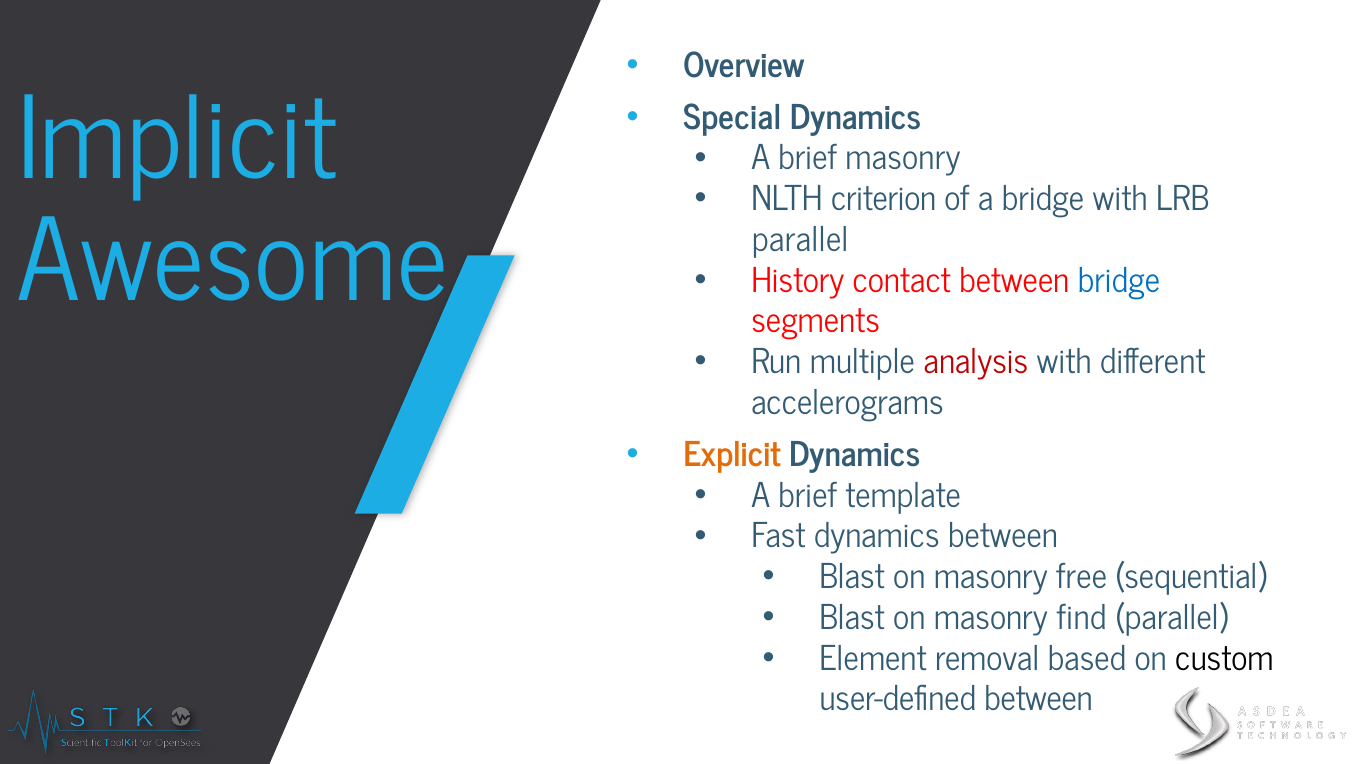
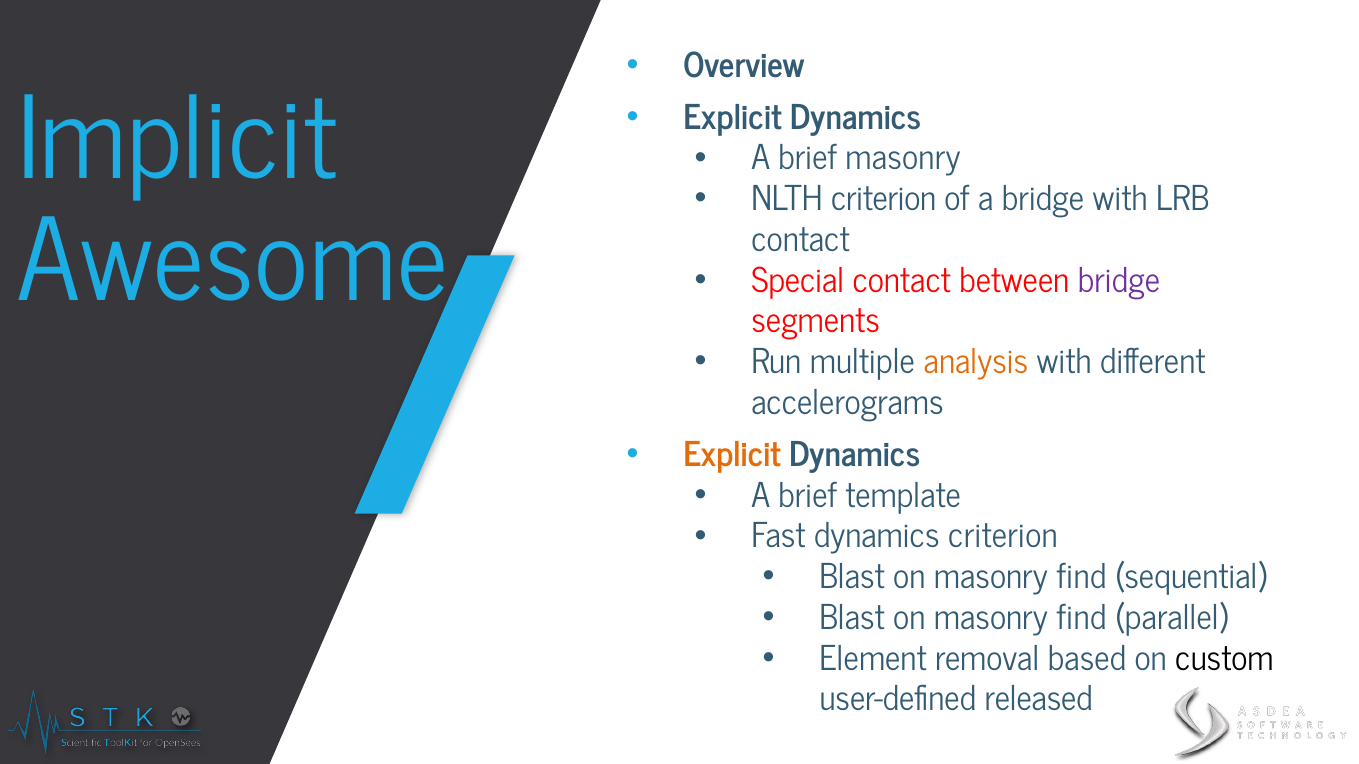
Special at (732, 118): Special -> Explicit
parallel at (800, 240): parallel -> contact
History: History -> Special
bridge at (1119, 281) colour: blue -> purple
analysis colour: red -> orange
dynamics between: between -> criterion
free at (1082, 578): free -> find
user-defined between: between -> released
